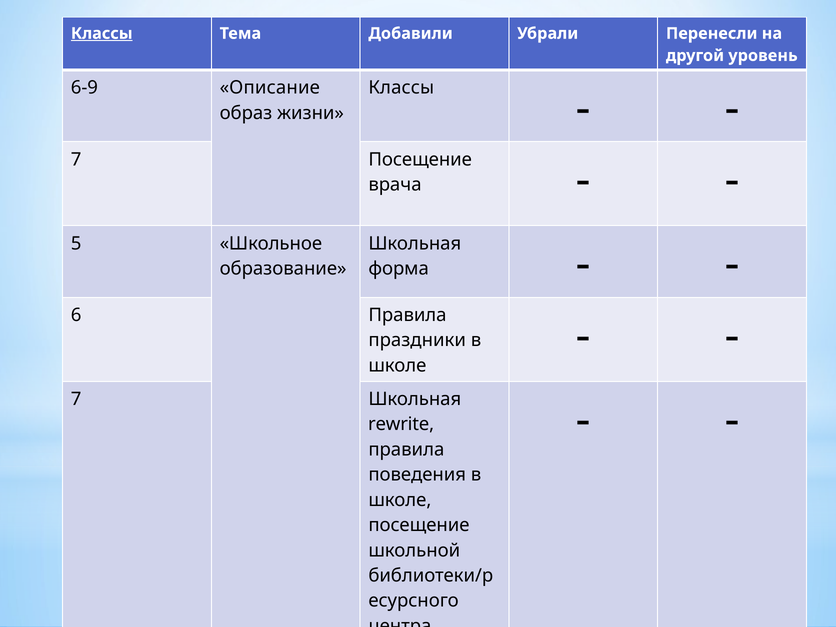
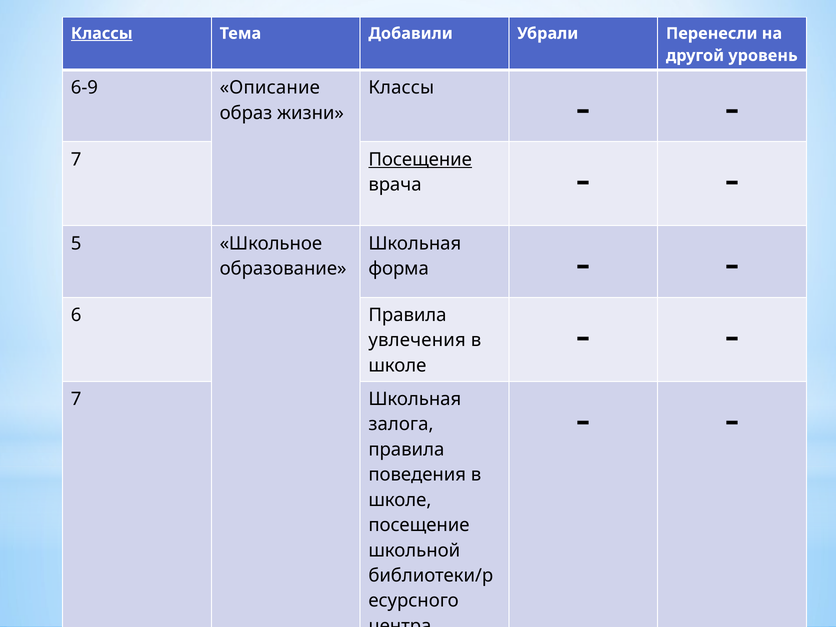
Посещение at (420, 159) underline: none -> present
праздники: праздники -> увлечения
rewrite: rewrite -> залога
